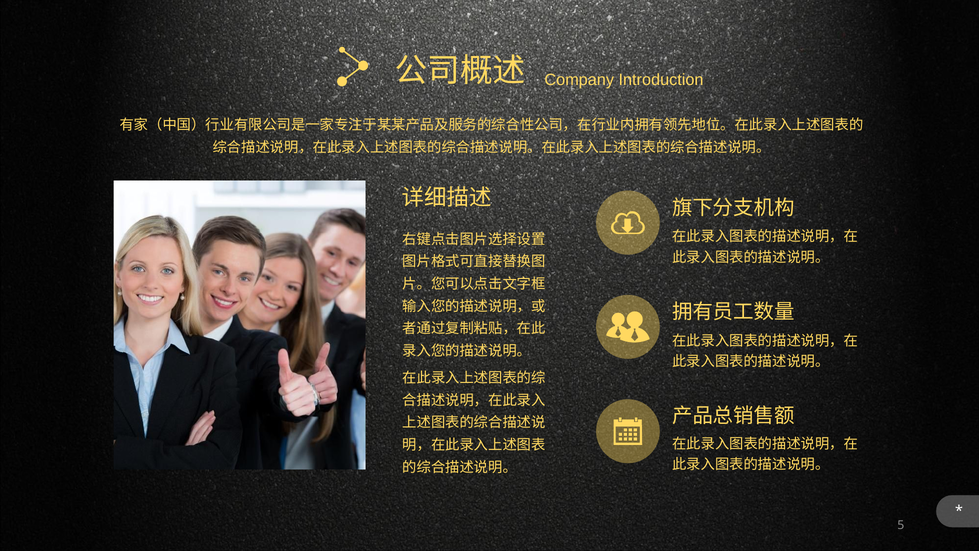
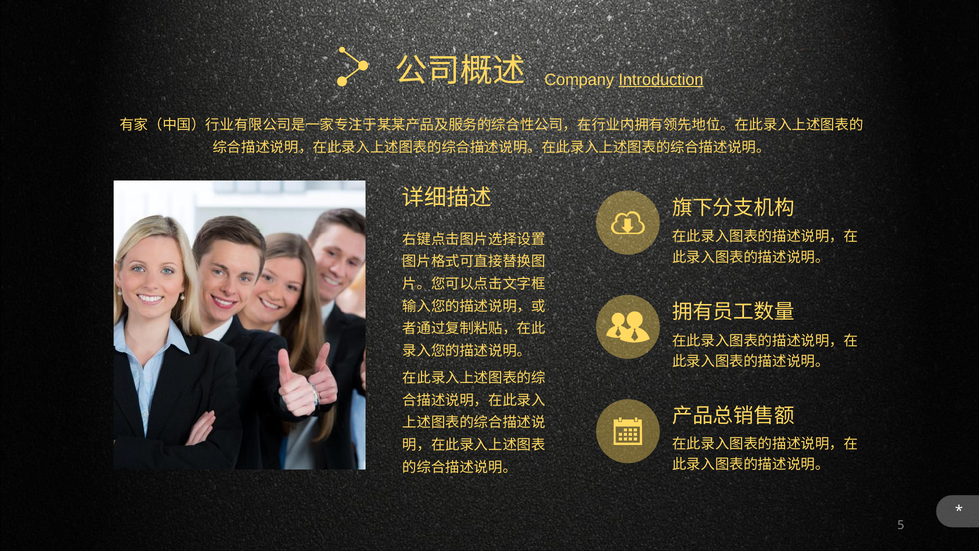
Introduction underline: none -> present
